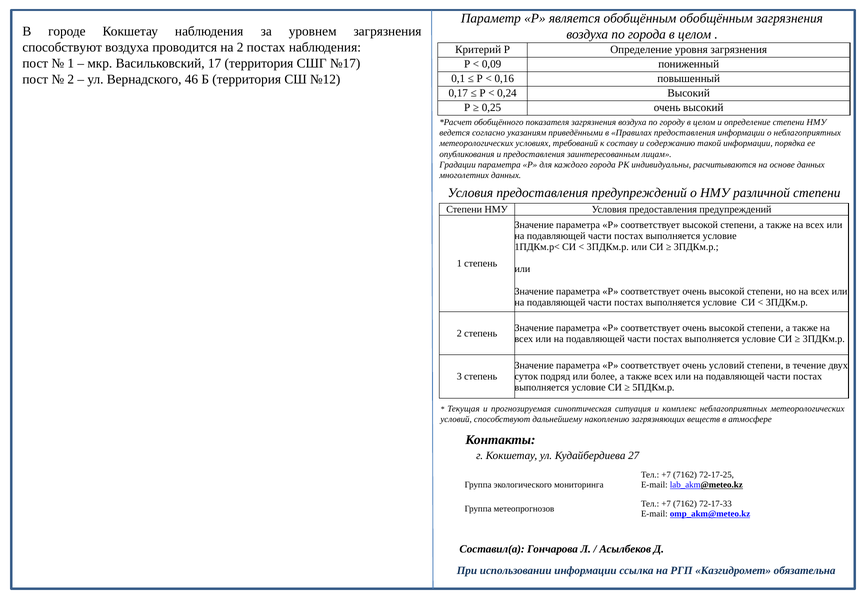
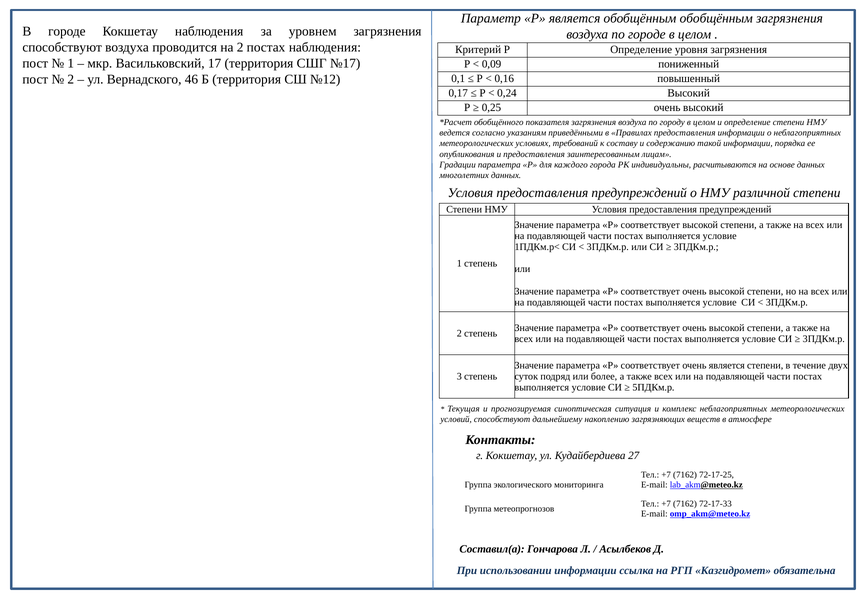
по города: города -> городе
очень условий: условий -> является
